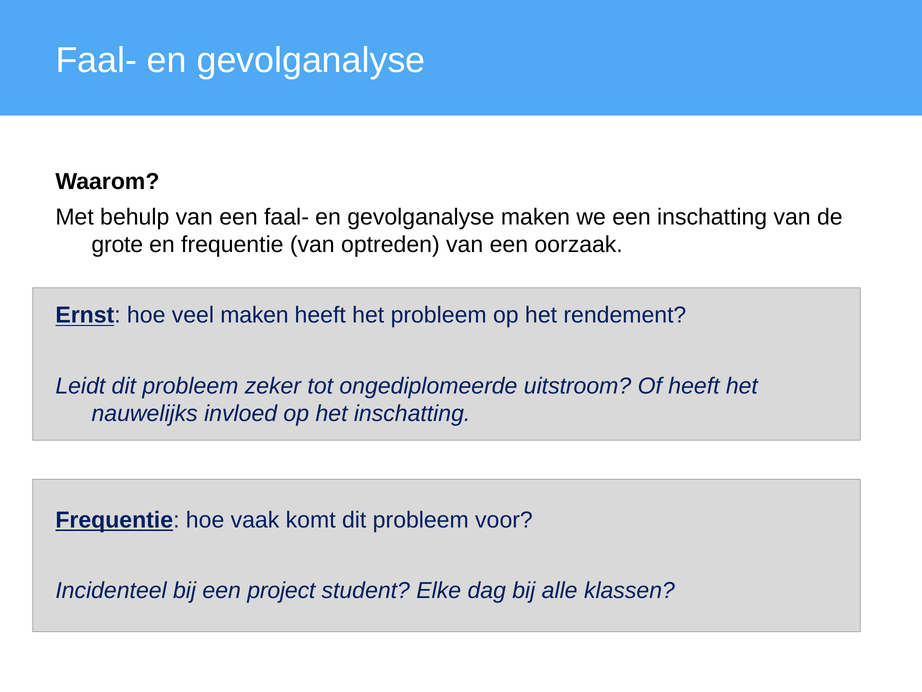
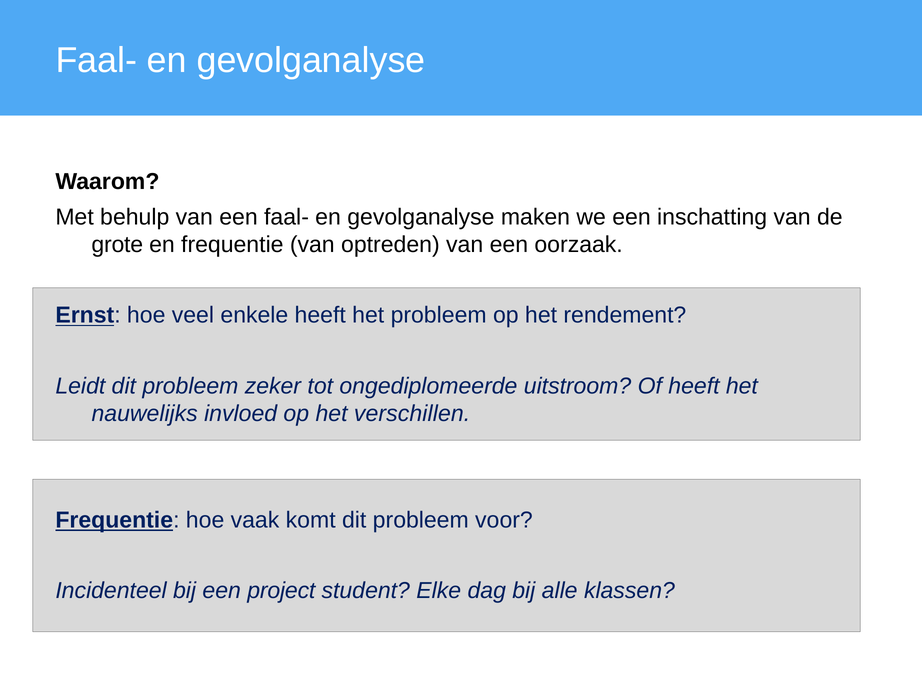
veel maken: maken -> enkele
het inschatting: inschatting -> verschillen
